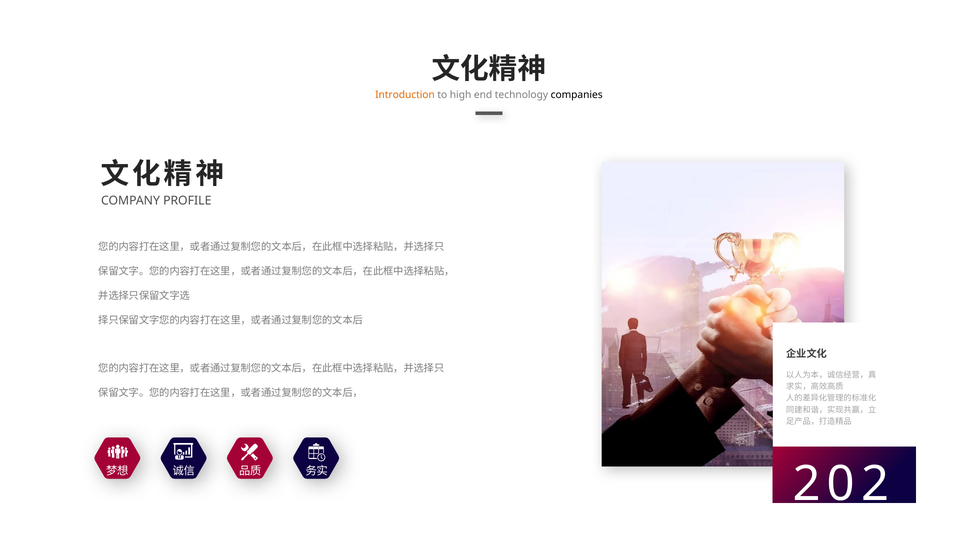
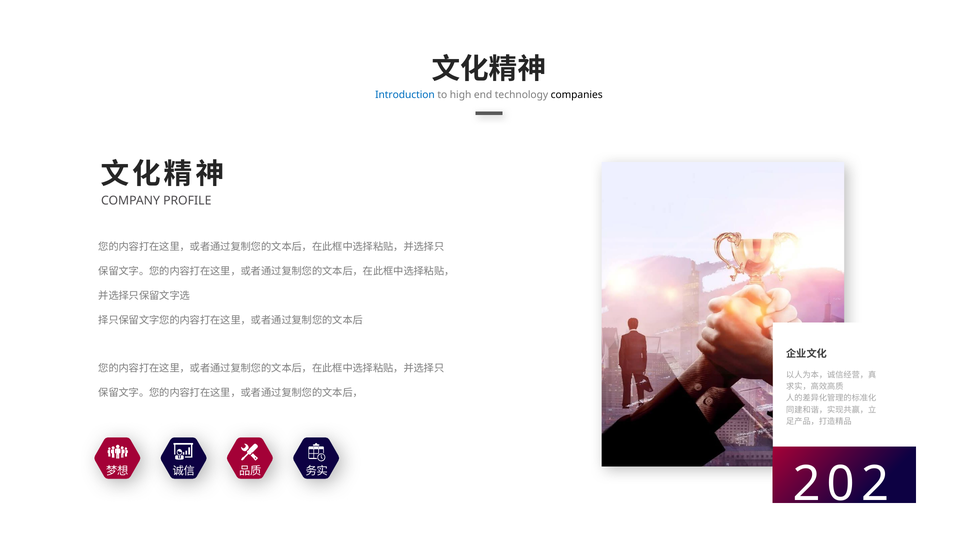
Introduction colour: orange -> blue
